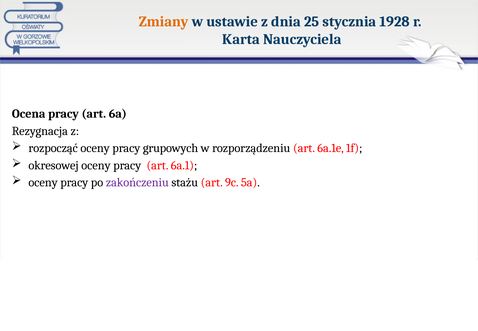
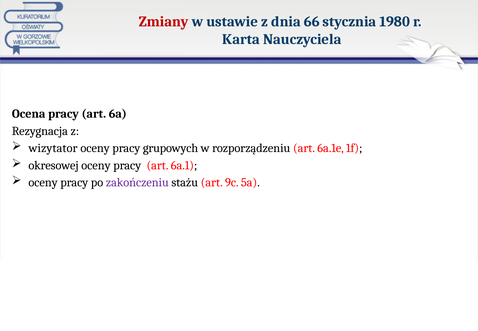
Zmiany colour: orange -> red
25: 25 -> 66
1928: 1928 -> 1980
rozpocząć: rozpocząć -> wizytator
